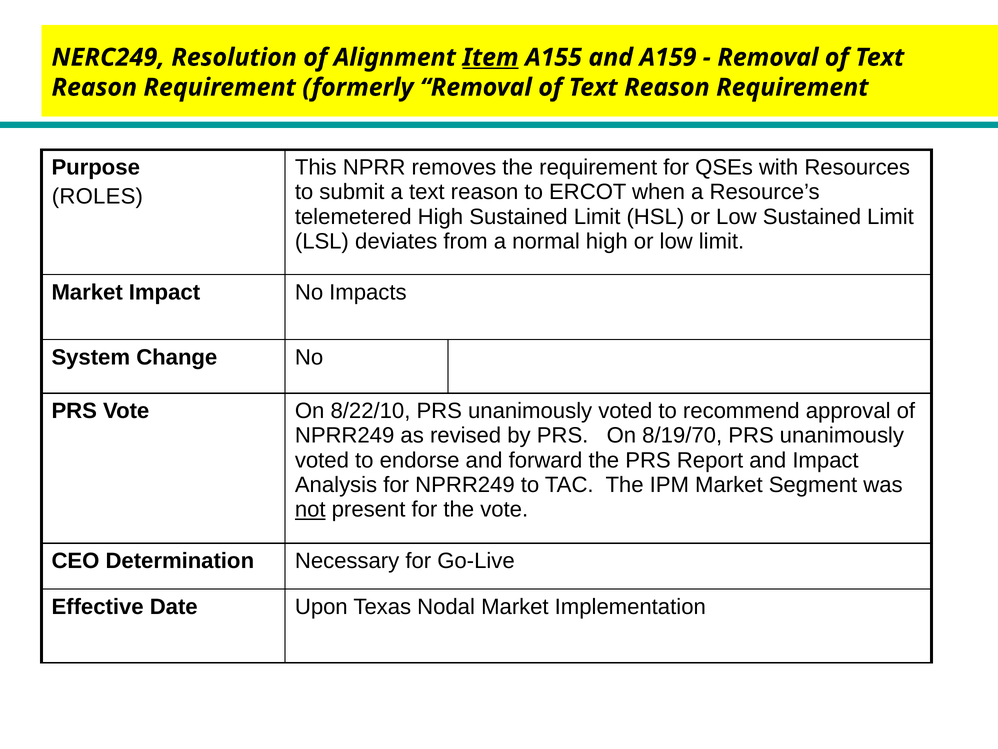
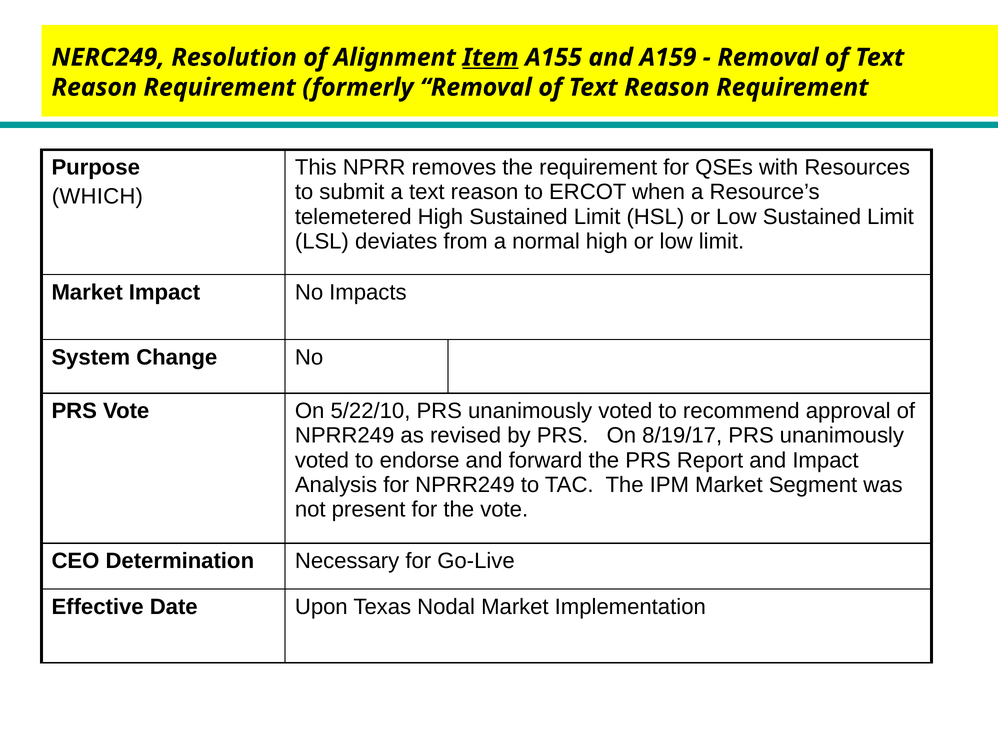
ROLES: ROLES -> WHICH
8/22/10: 8/22/10 -> 5/22/10
8/19/70: 8/19/70 -> 8/19/17
not underline: present -> none
